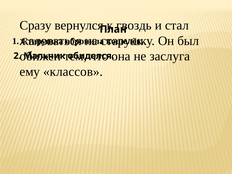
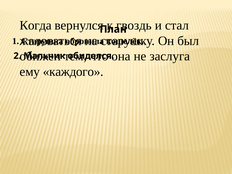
Сразу: Сразу -> Когда
классов: классов -> каждого
